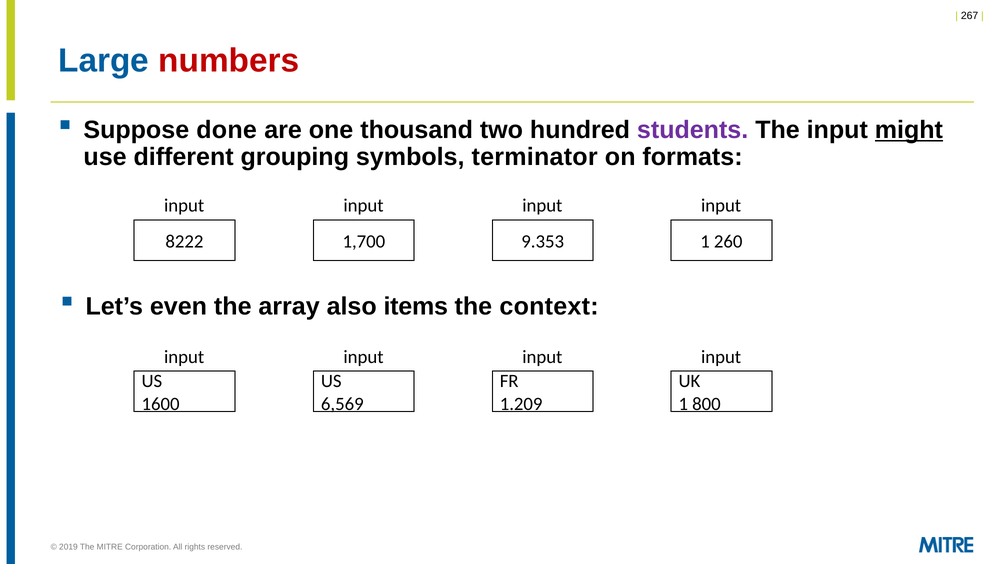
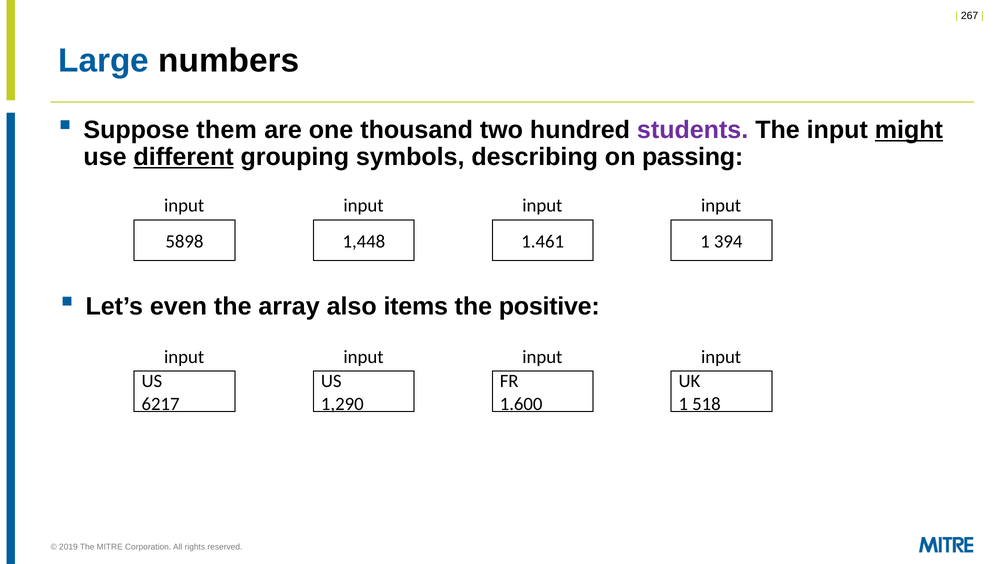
numbers colour: red -> black
done: done -> them
different underline: none -> present
terminator: terminator -> describing
formats: formats -> passing
8222: 8222 -> 5898
1,700: 1,700 -> 1,448
9.353: 9.353 -> 1.461
260: 260 -> 394
context: context -> positive
1600: 1600 -> 6217
6,569: 6,569 -> 1,290
1.209: 1.209 -> 1.600
800: 800 -> 518
